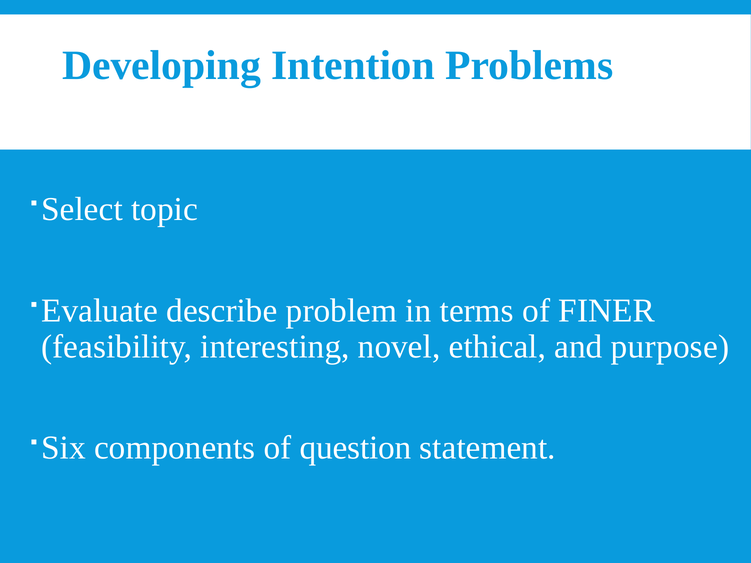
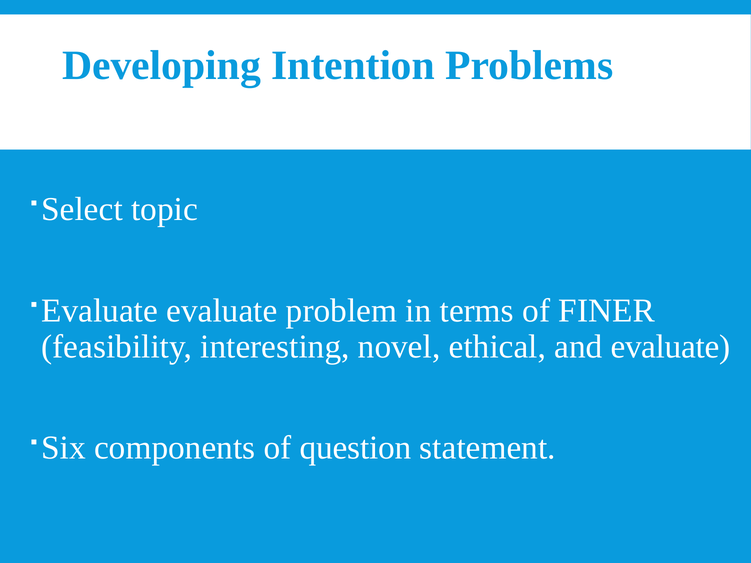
describe at (222, 311): describe -> evaluate
and purpose: purpose -> evaluate
